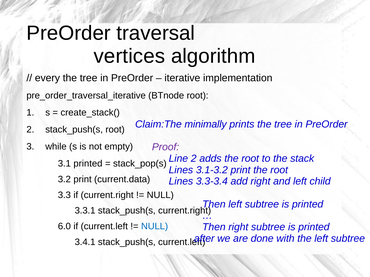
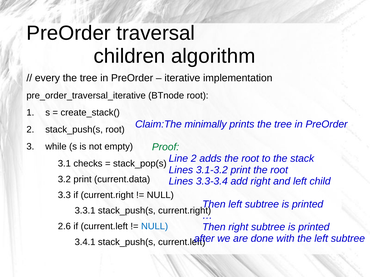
vertices: vertices -> children
Proof colour: purple -> green
3.1 printed: printed -> checks
6.0: 6.0 -> 2.6
